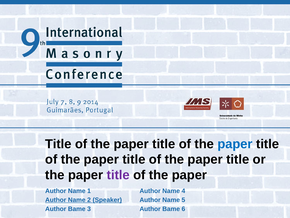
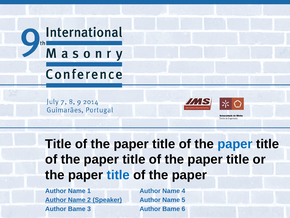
title at (118, 175) colour: purple -> blue
